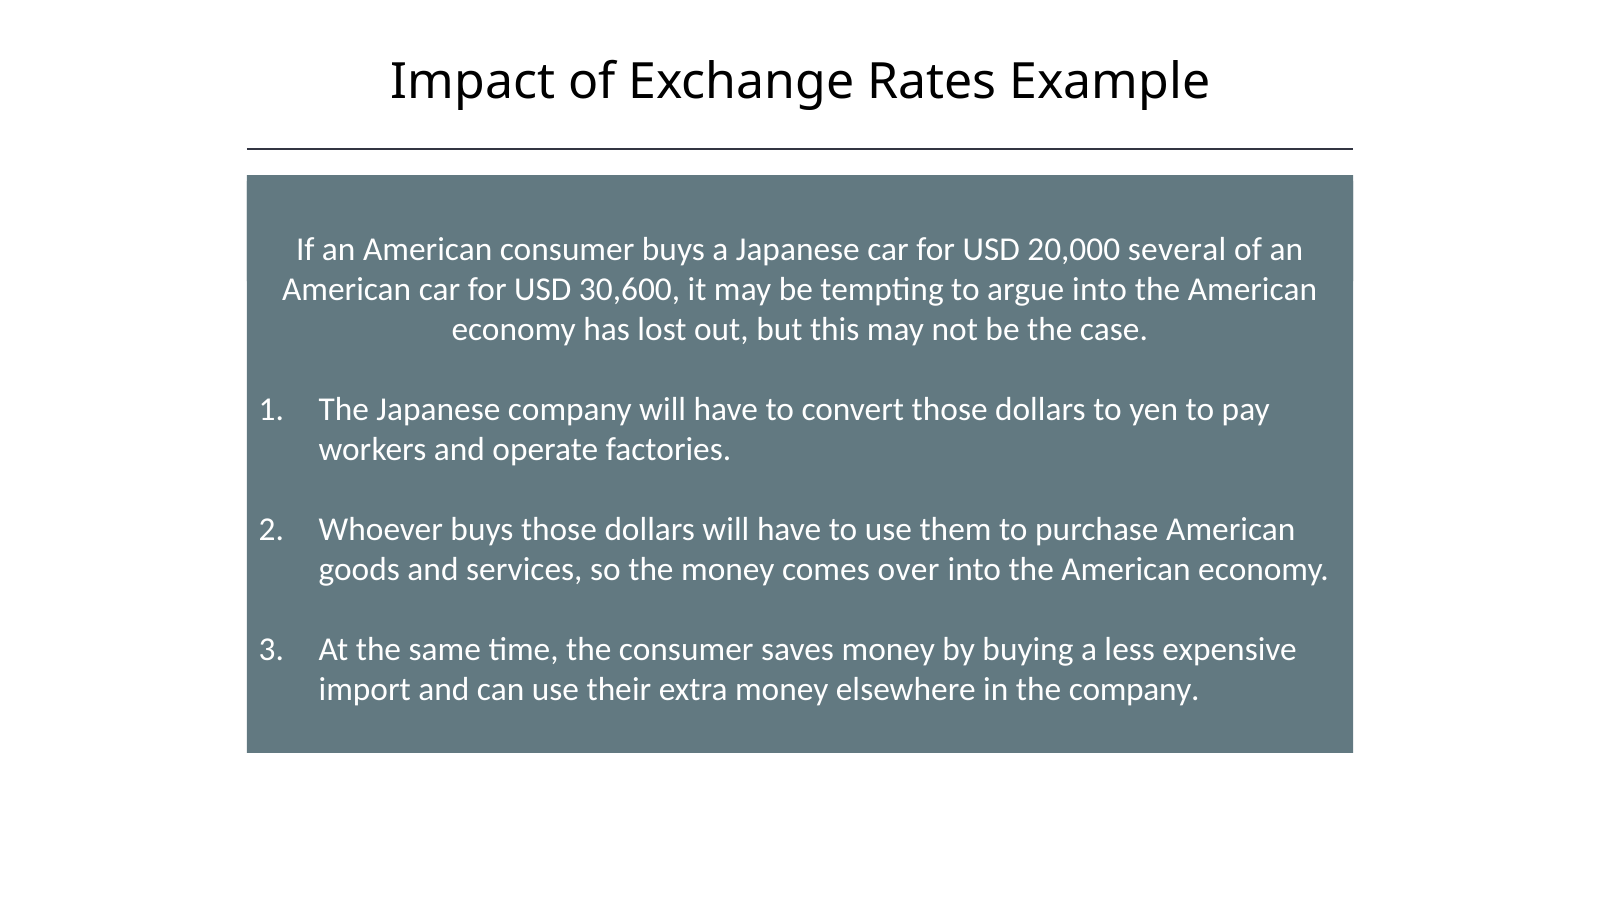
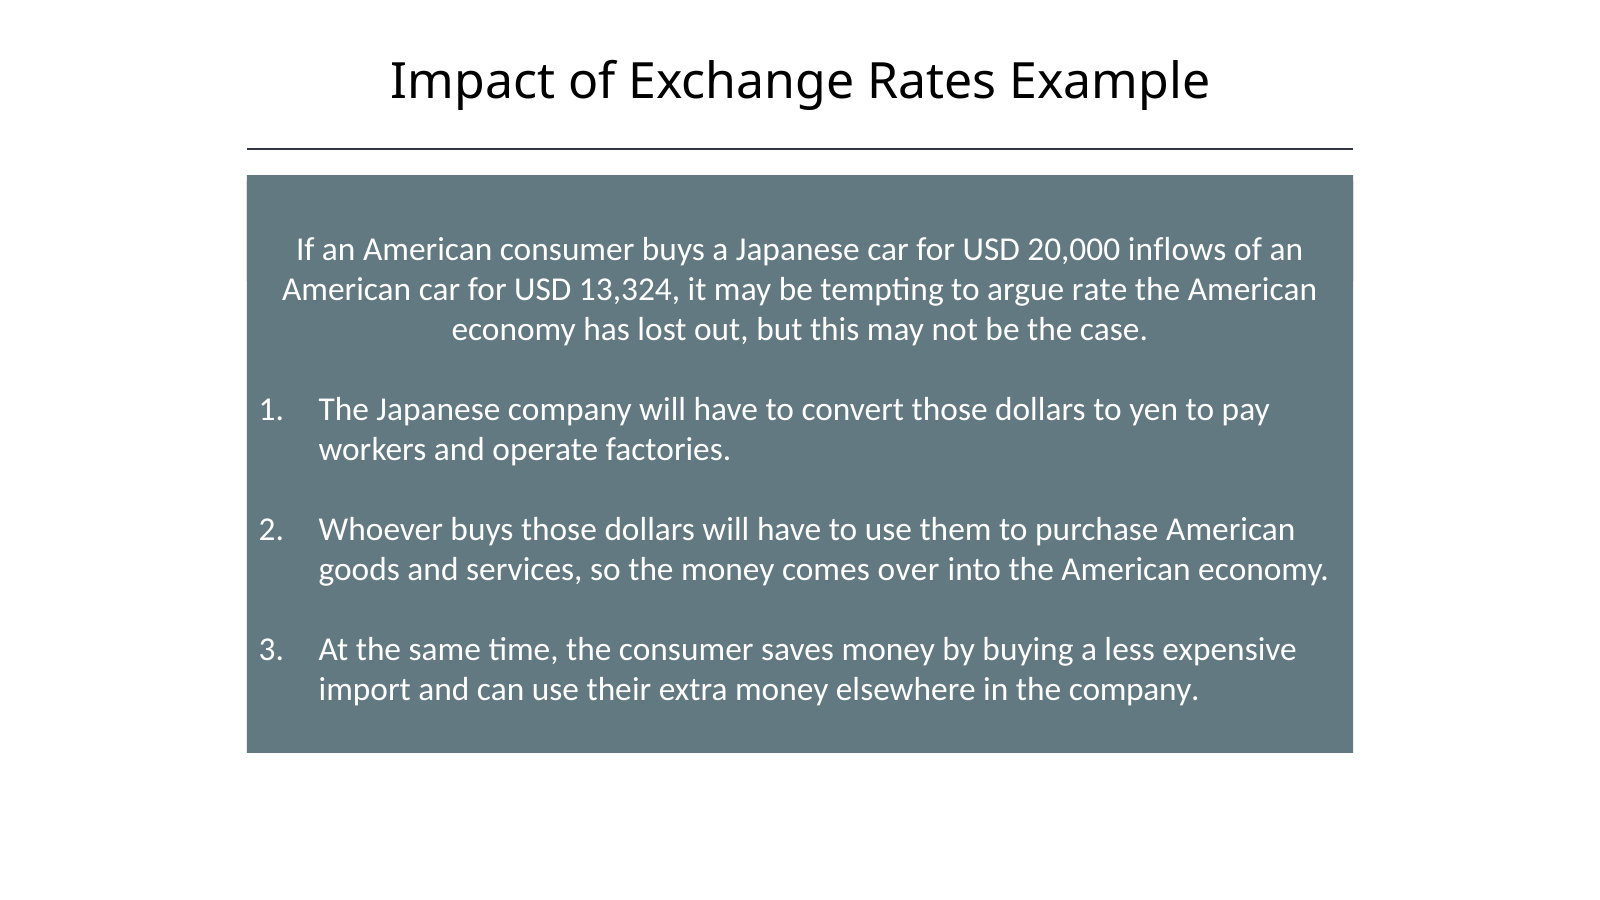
several: several -> inflows
30,600: 30,600 -> 13,324
argue into: into -> rate
